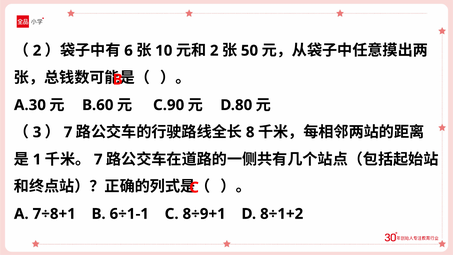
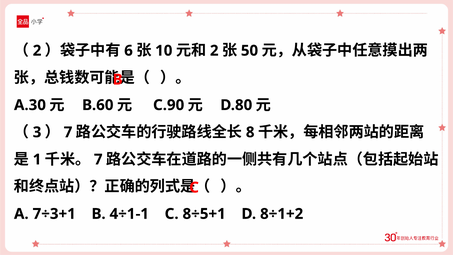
7÷8+1: 7÷8+1 -> 7÷3+1
6÷1-1: 6÷1-1 -> 4÷1-1
8÷9+1: 8÷9+1 -> 8÷5+1
